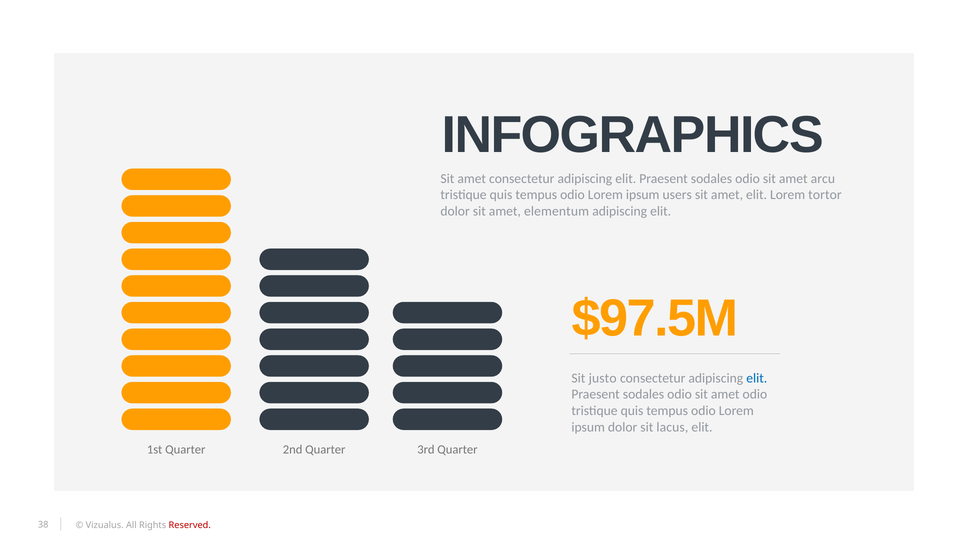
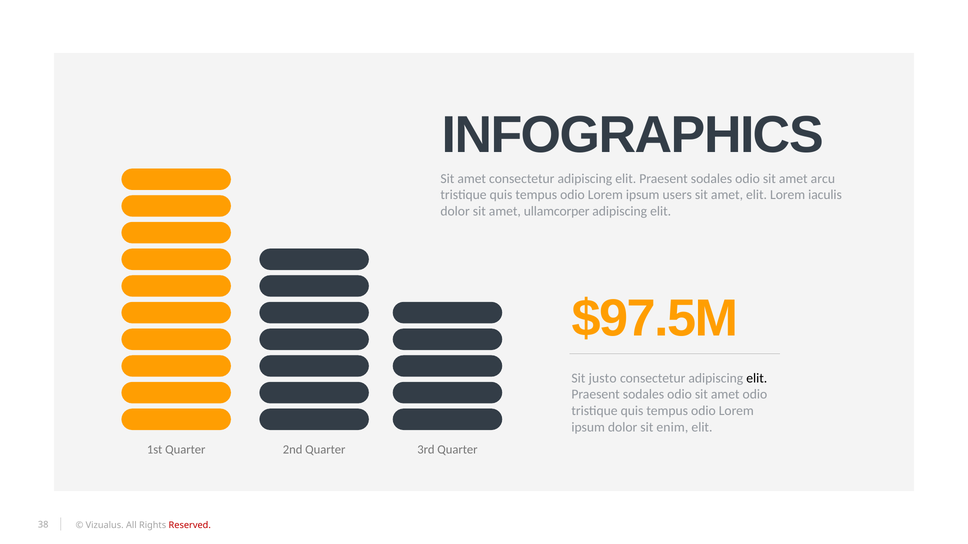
tortor: tortor -> iaculis
elementum: elementum -> ullamcorper
elit at (757, 378) colour: blue -> black
lacus: lacus -> enim
